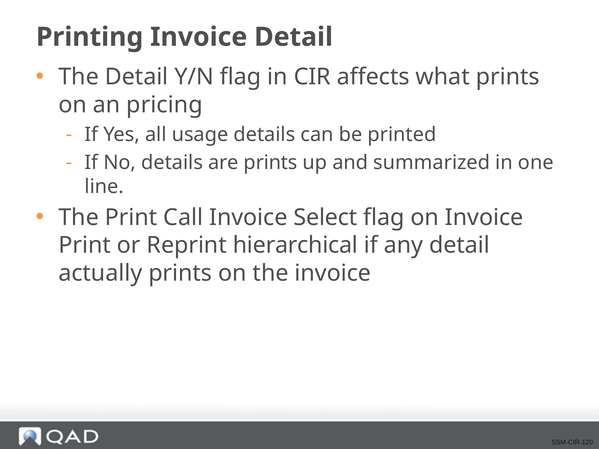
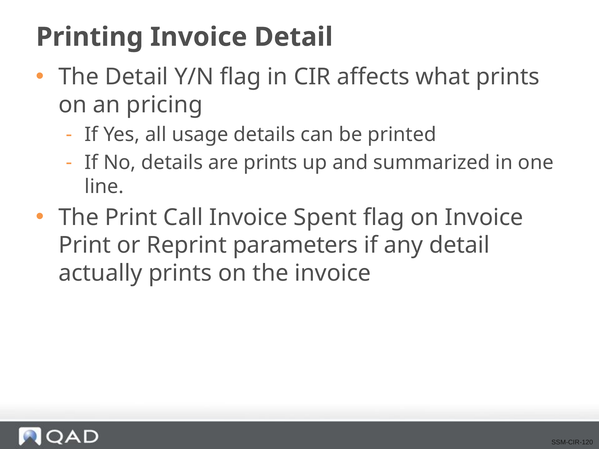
Select: Select -> Spent
hierarchical: hierarchical -> parameters
